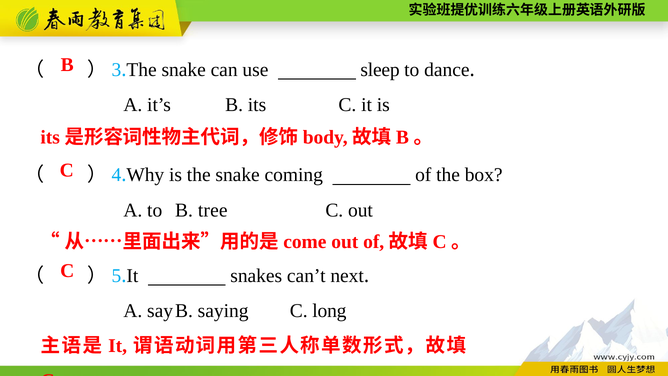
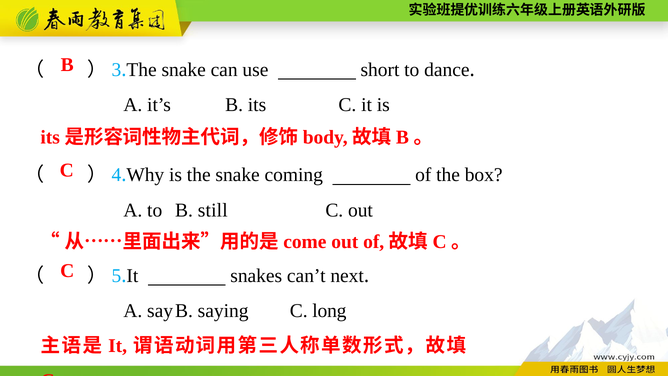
sleep: sleep -> short
tree: tree -> still
